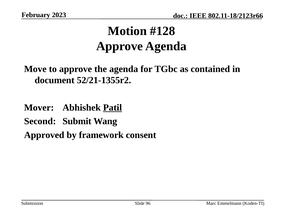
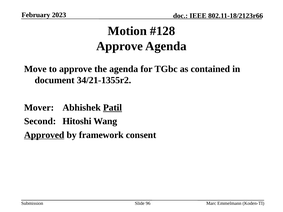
52/21-1355r2: 52/21-1355r2 -> 34/21-1355r2
Submit: Submit -> Hitoshi
Approved underline: none -> present
